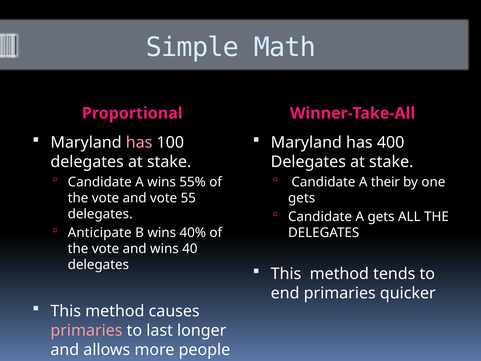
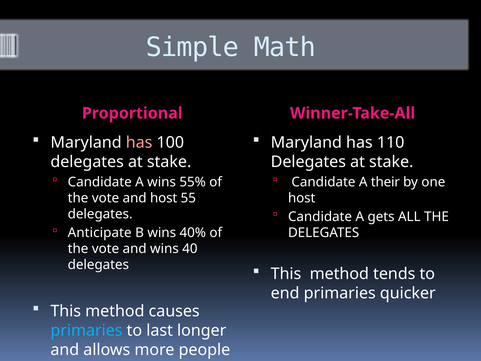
400: 400 -> 110
and vote: vote -> host
gets at (302, 198): gets -> host
primaries at (86, 330) colour: pink -> light blue
